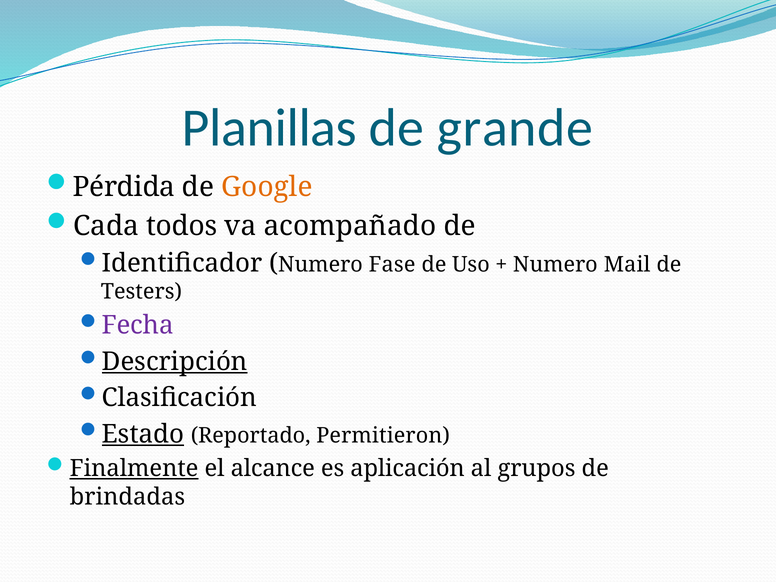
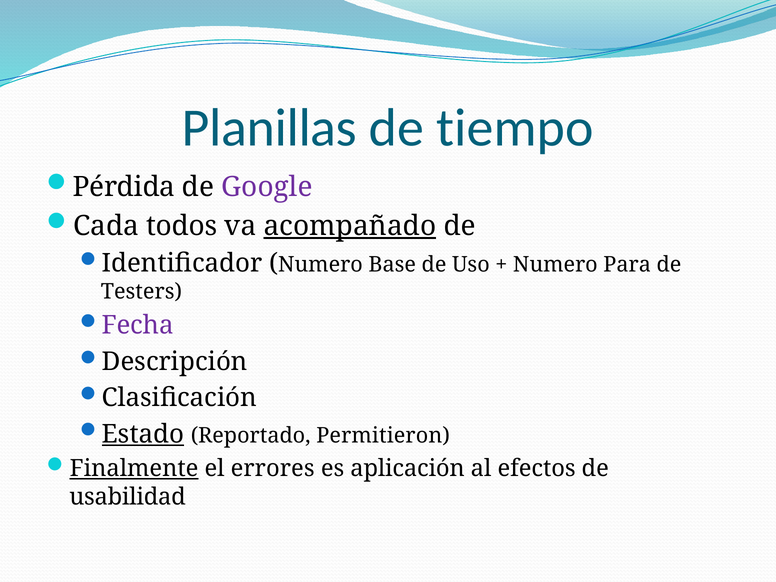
grande: grande -> tiempo
Google colour: orange -> purple
acompañado underline: none -> present
Fase: Fase -> Base
Mail: Mail -> Para
Descripción underline: present -> none
alcance: alcance -> errores
grupos: grupos -> efectos
brindadas: brindadas -> usabilidad
